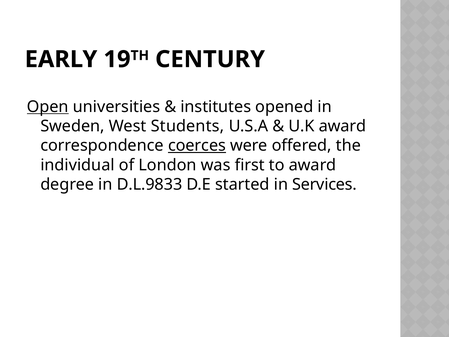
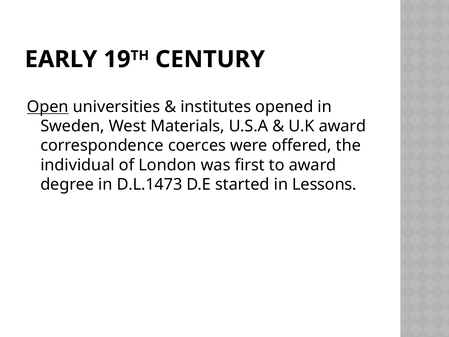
Students: Students -> Materials
coerces underline: present -> none
D.L.9833: D.L.9833 -> D.L.1473
Services: Services -> Lessons
